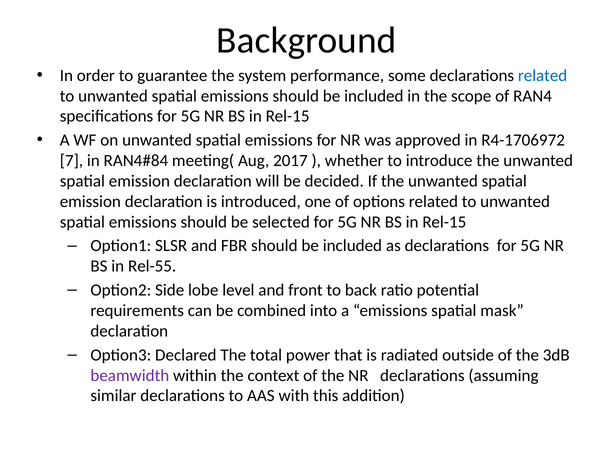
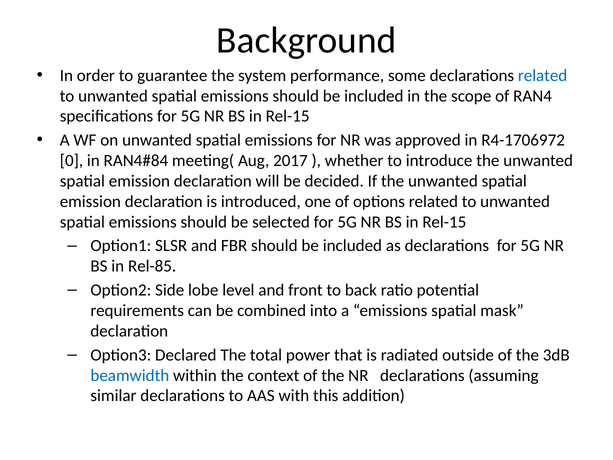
7: 7 -> 0
Rel-55: Rel-55 -> Rel-85
beamwidth colour: purple -> blue
